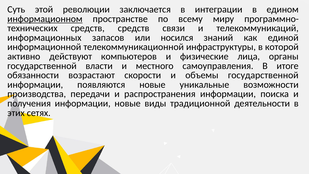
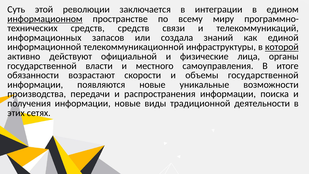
носился: носился -> создала
которой underline: none -> present
компьютеров: компьютеров -> официальной
